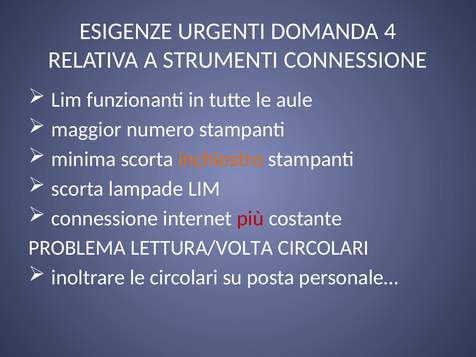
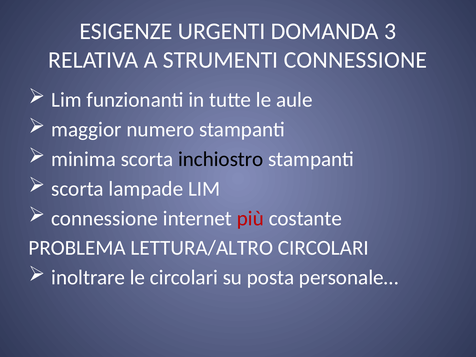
4: 4 -> 3
inchiostro colour: orange -> black
LETTURA/VOLTA: LETTURA/VOLTA -> LETTURA/ALTRO
